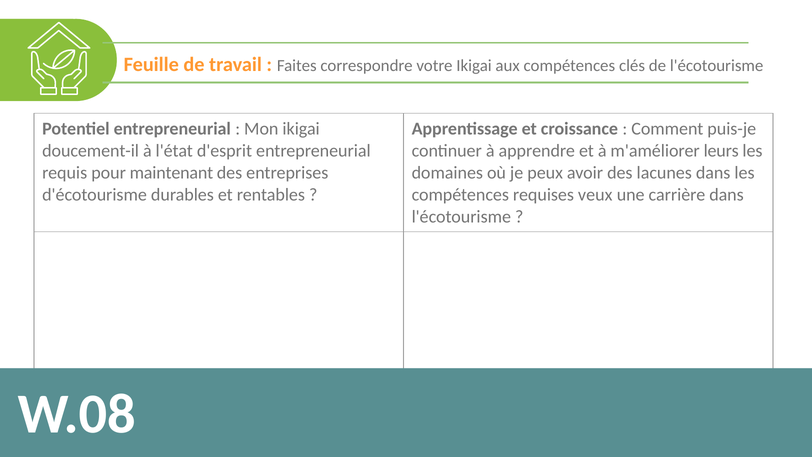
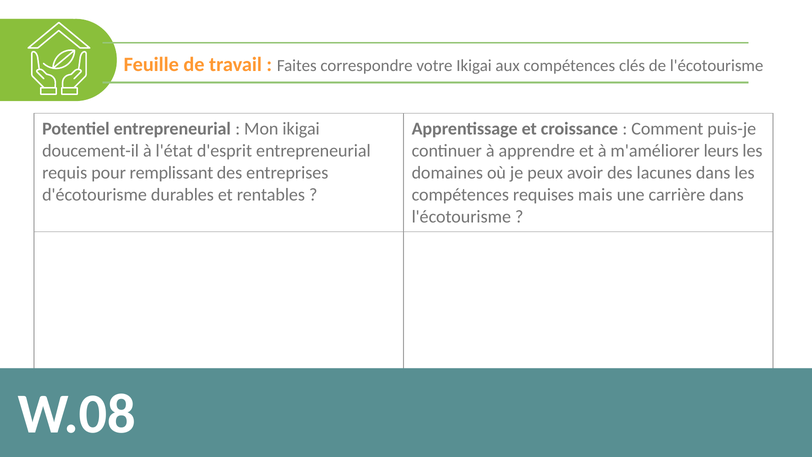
maintenant: maintenant -> remplissant
veux: veux -> mais
